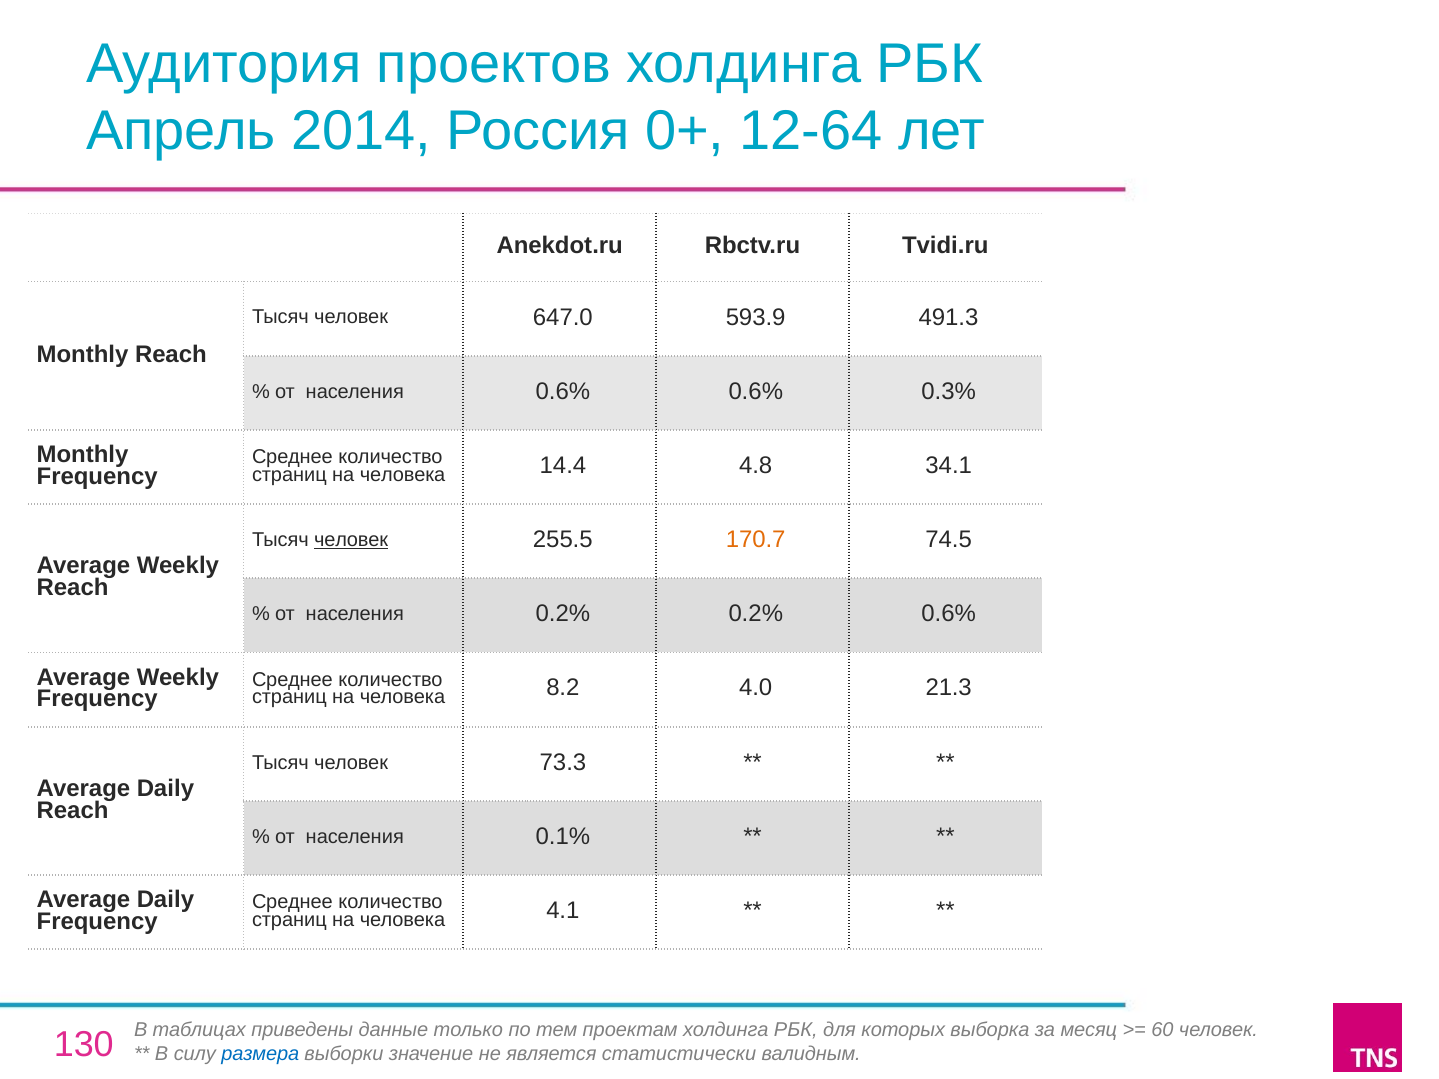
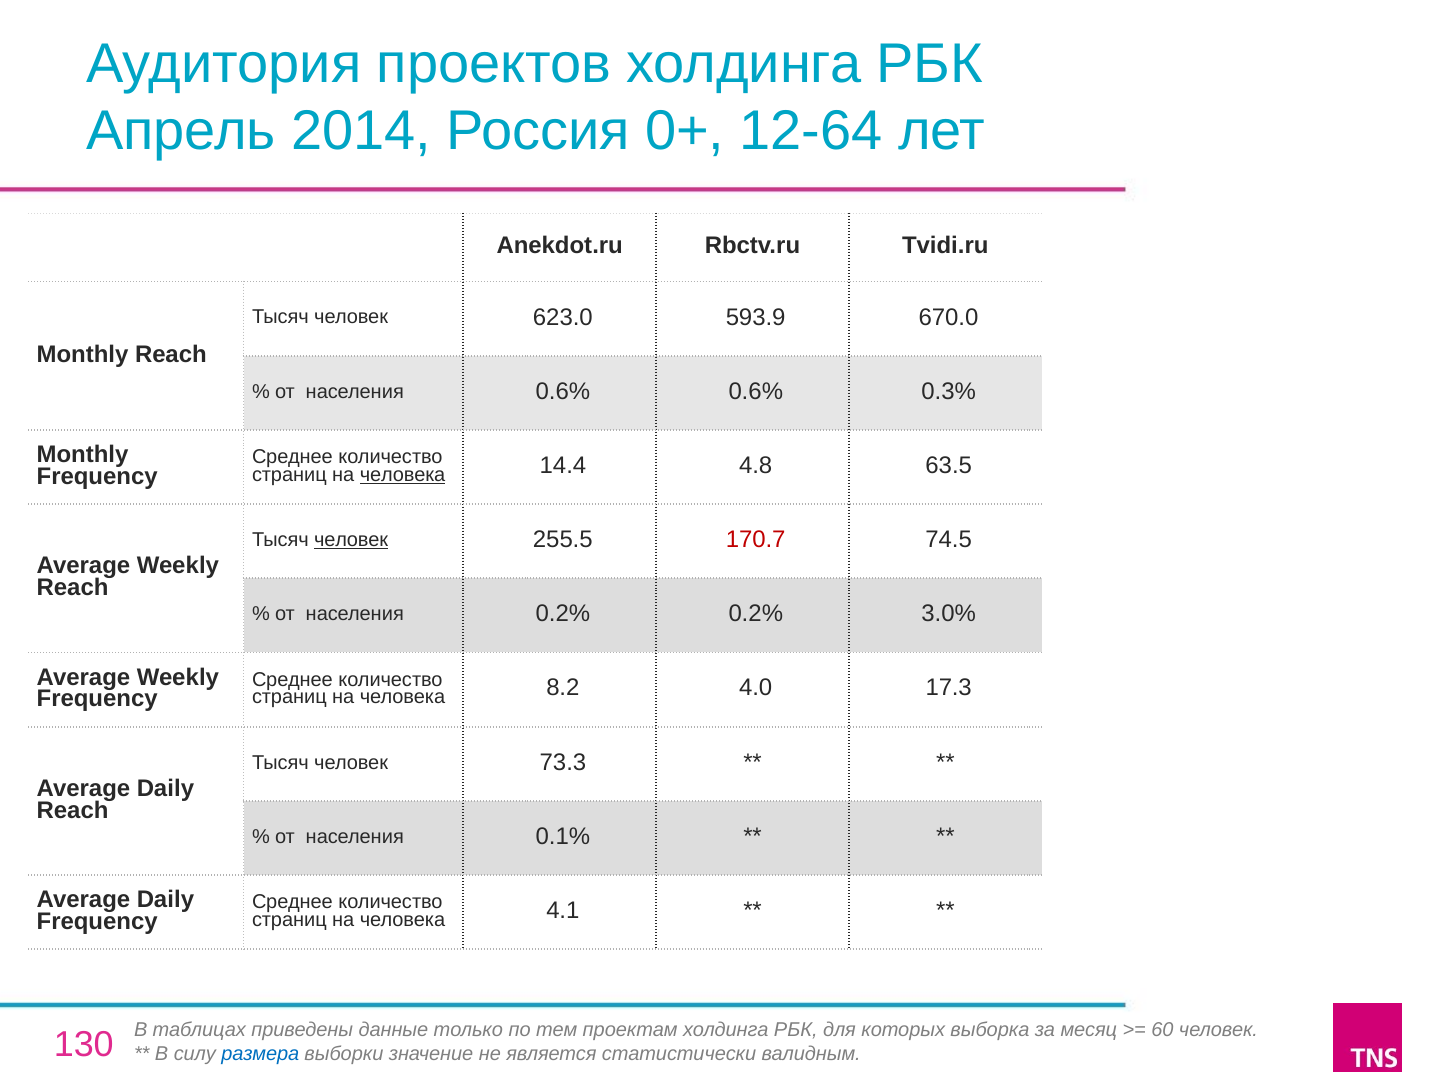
647.0: 647.0 -> 623.0
491.3: 491.3 -> 670.0
человека at (403, 475) underline: none -> present
34.1: 34.1 -> 63.5
170.7 colour: orange -> red
0.2% 0.6%: 0.6% -> 3.0%
21.3: 21.3 -> 17.3
